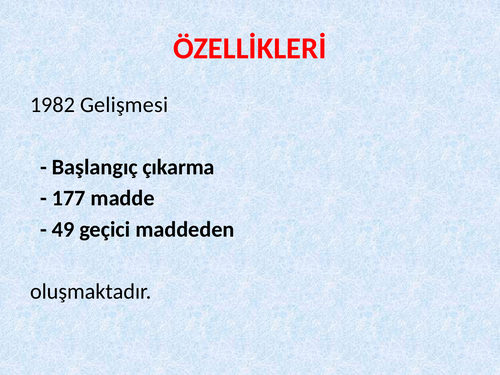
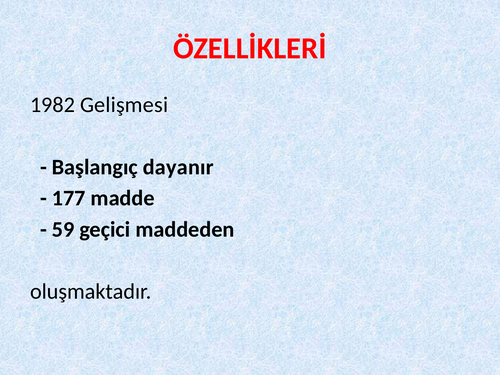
çıkarma: çıkarma -> dayanır
49: 49 -> 59
